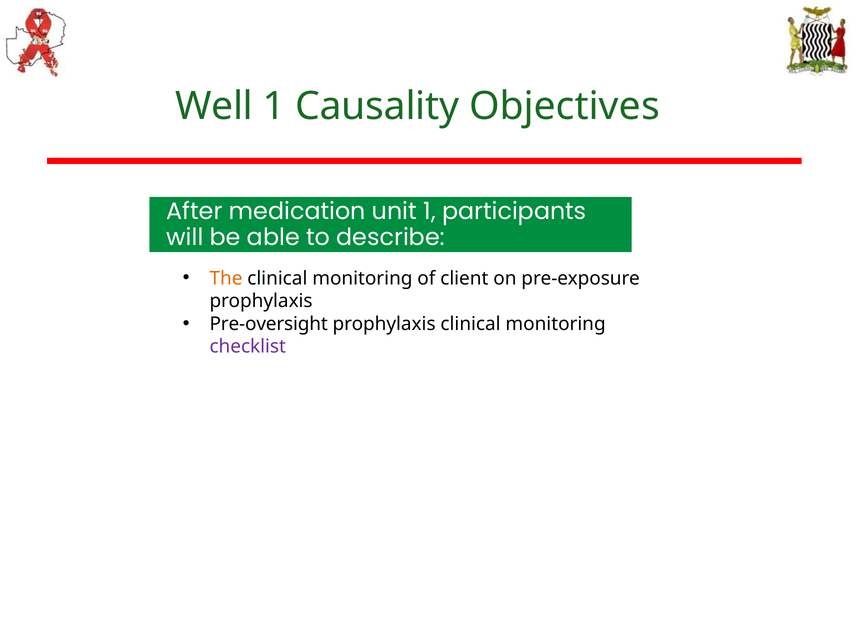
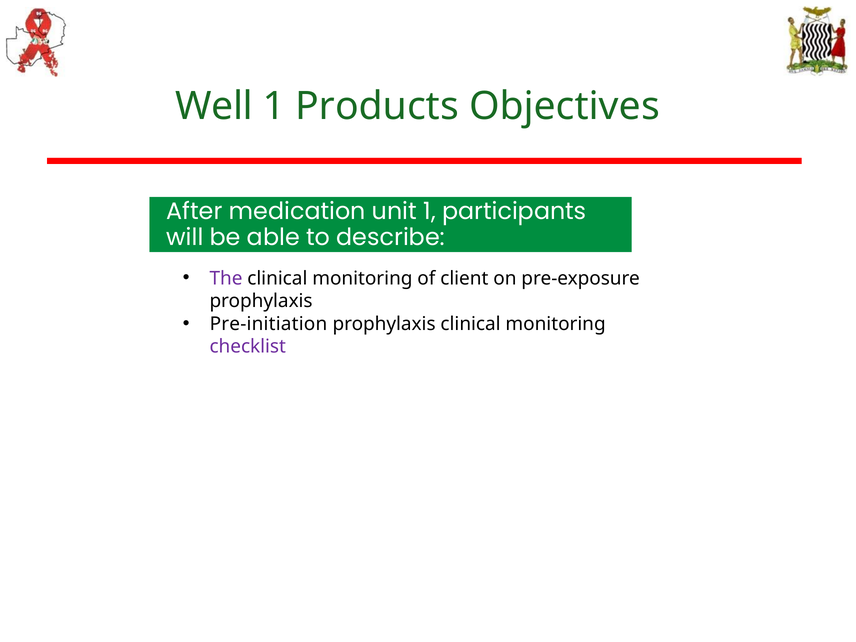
Causality: Causality -> Products
The colour: orange -> purple
Pre-oversight: Pre-oversight -> Pre-initiation
